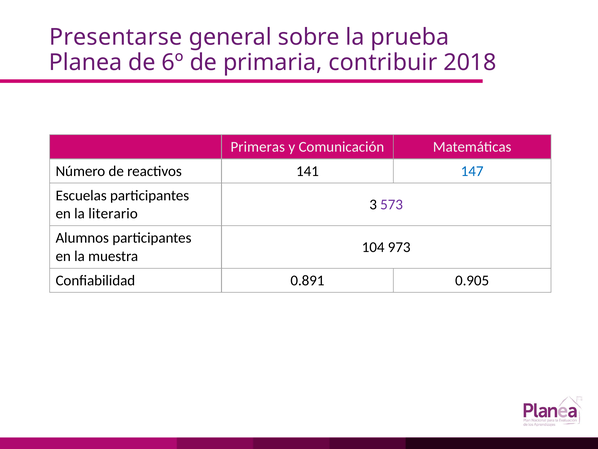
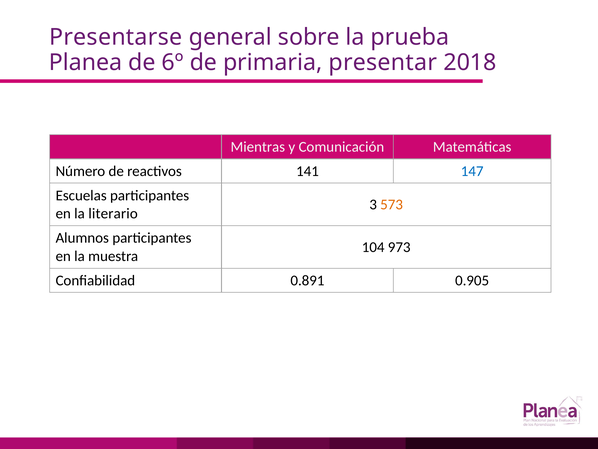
contribuir: contribuir -> presentar
Primeras: Primeras -> Mientras
573 colour: purple -> orange
